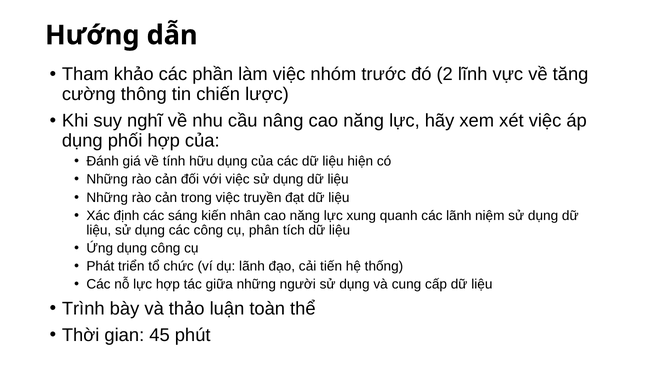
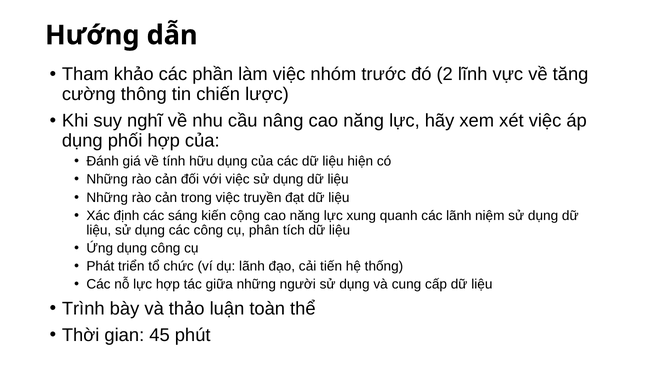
nhân: nhân -> cộng
